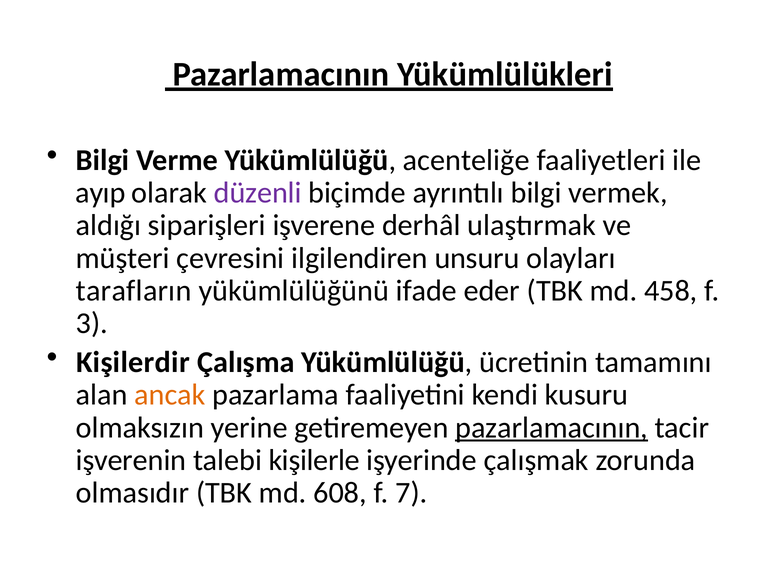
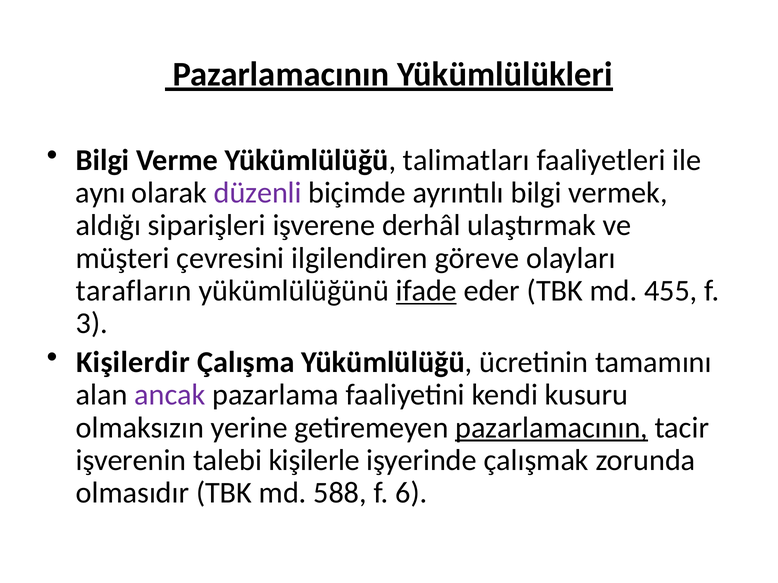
acenteliğe: acenteliğe -> talimatları
ayıp: ayıp -> aynı
unsuru: unsuru -> göreve
ifade underline: none -> present
458: 458 -> 455
ancak colour: orange -> purple
608: 608 -> 588
7: 7 -> 6
